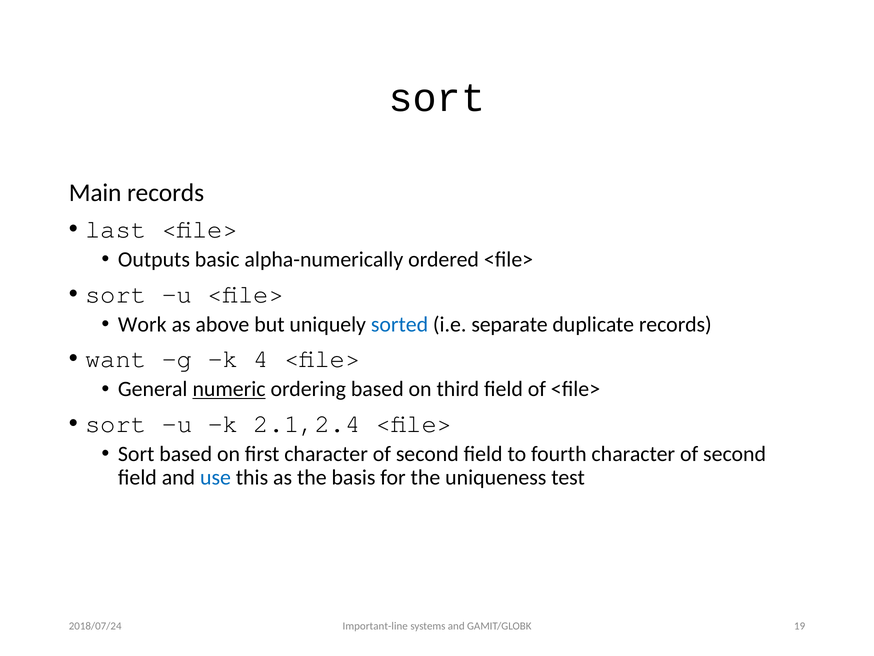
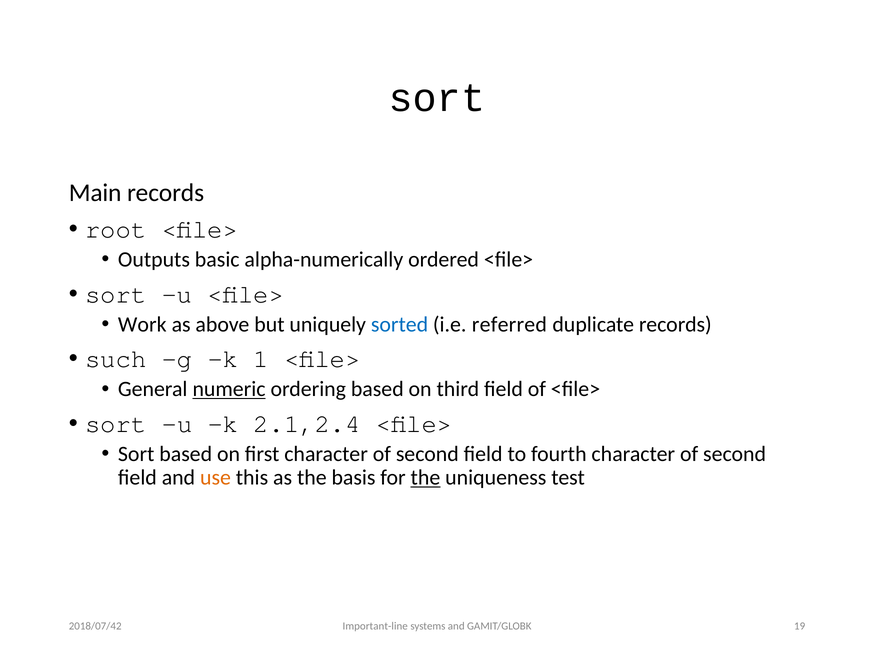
last: last -> root
separate: separate -> referred
want: want -> such
4: 4 -> 1
use colour: blue -> orange
the at (425, 477) underline: none -> present
2018/07/24: 2018/07/24 -> 2018/07/42
